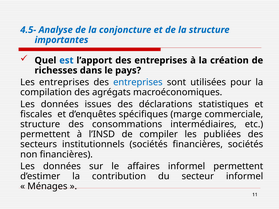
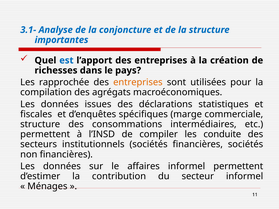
4.5-: 4.5- -> 3.1-
Les entreprises: entreprises -> rapprochée
entreprises at (138, 82) colour: blue -> orange
publiées: publiées -> conduite
